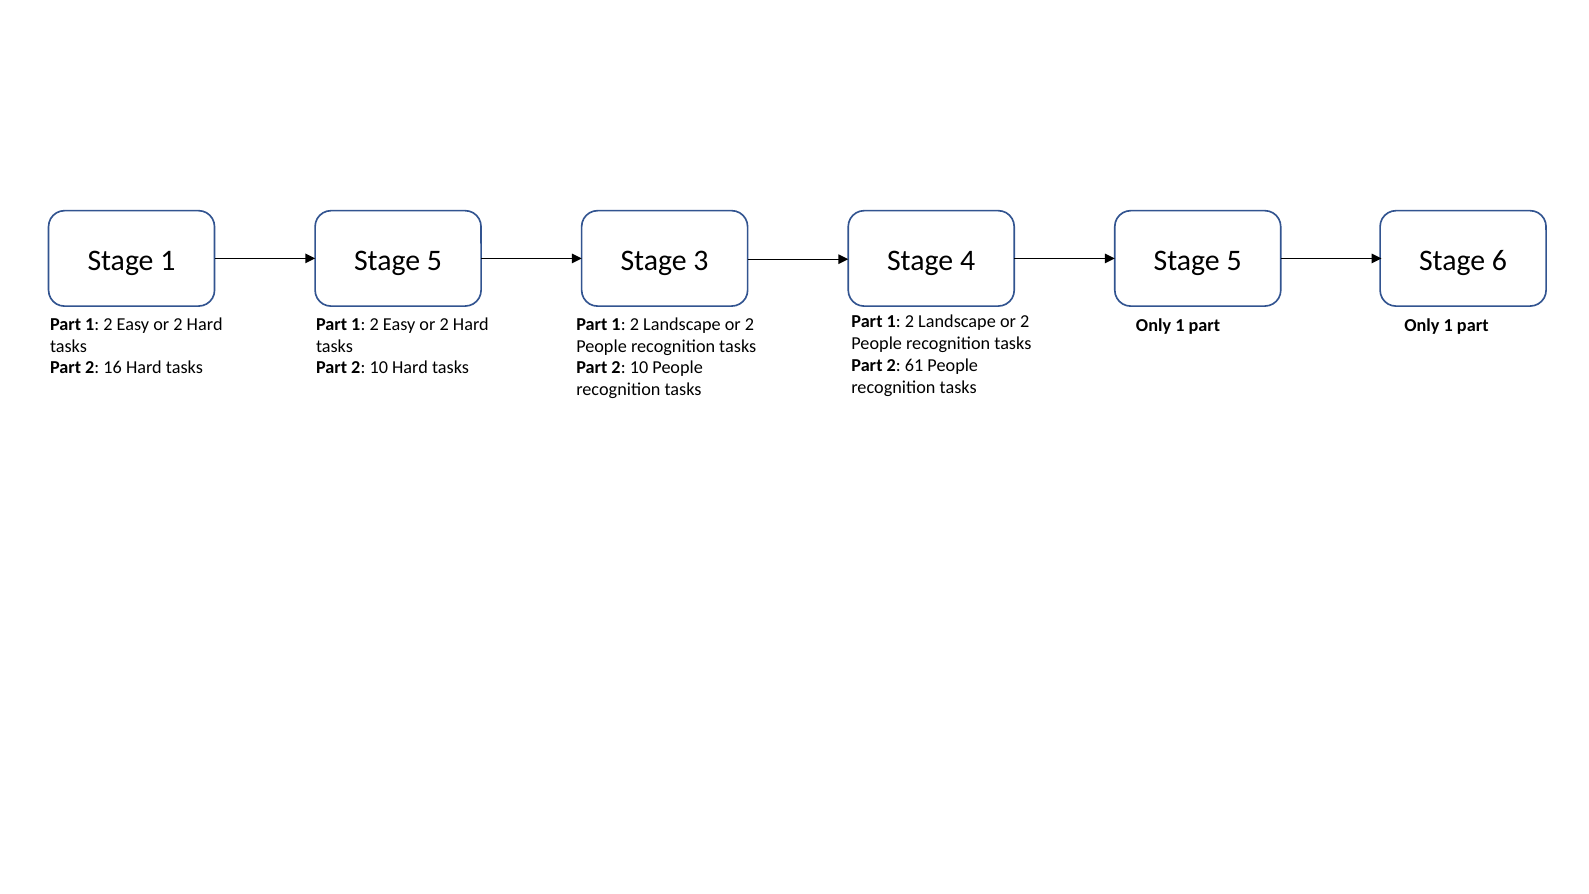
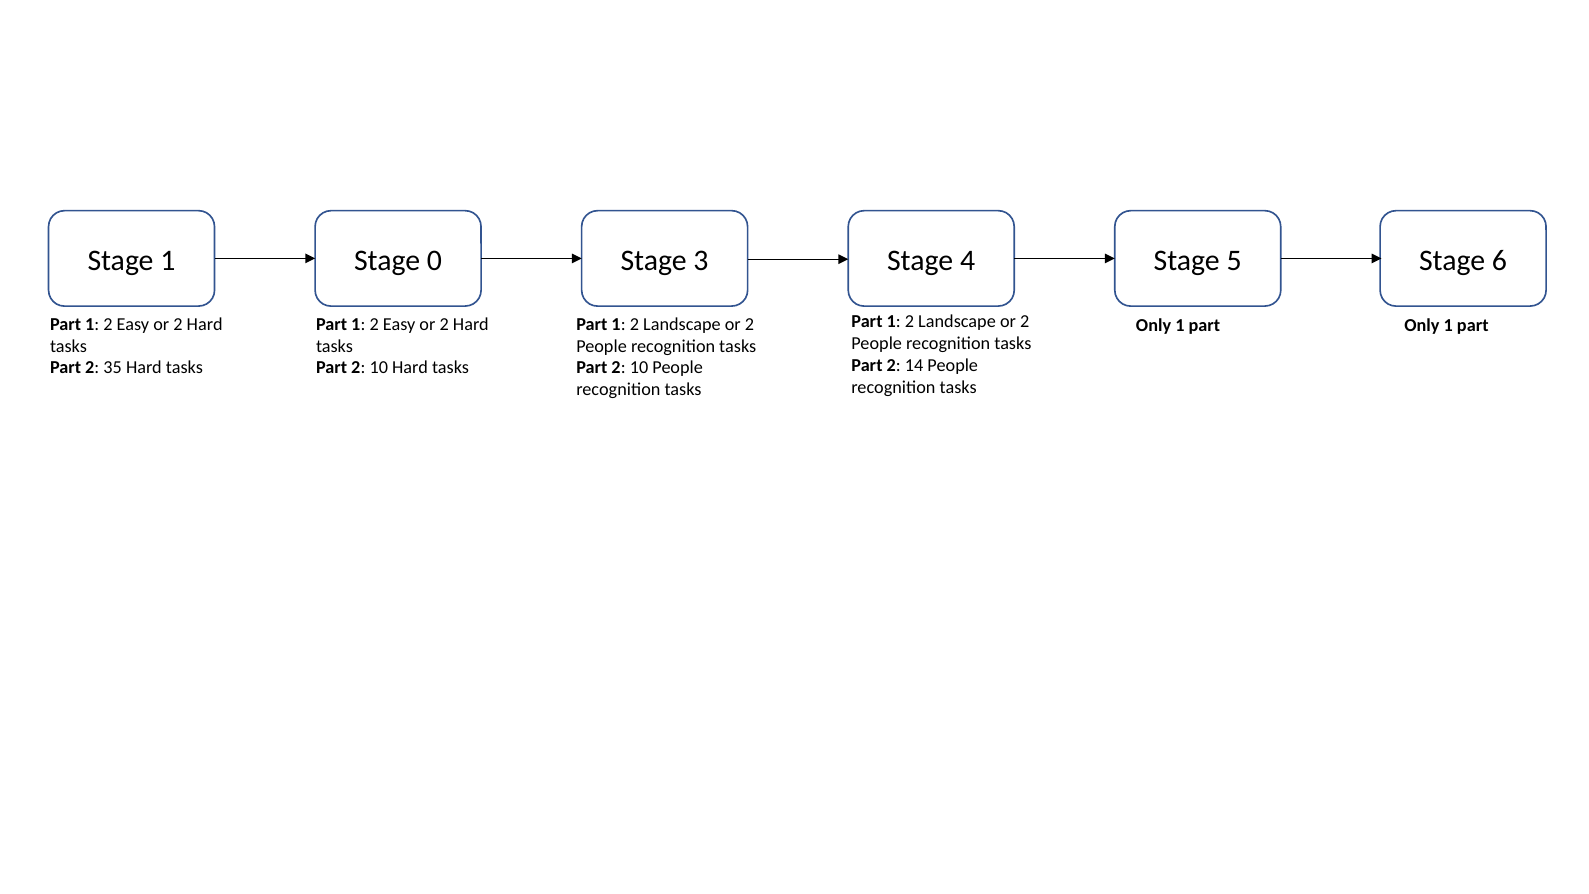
5 at (434, 260): 5 -> 0
61: 61 -> 14
16: 16 -> 35
